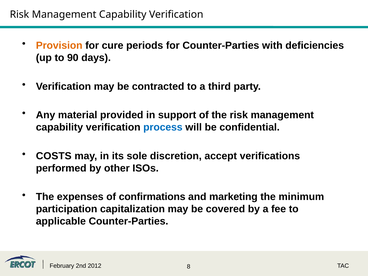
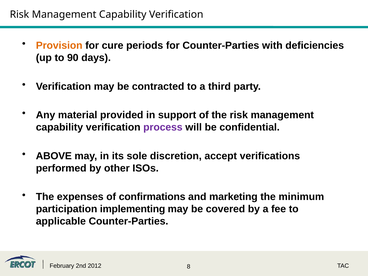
process colour: blue -> purple
COSTS: COSTS -> ABOVE
capitalization: capitalization -> implementing
